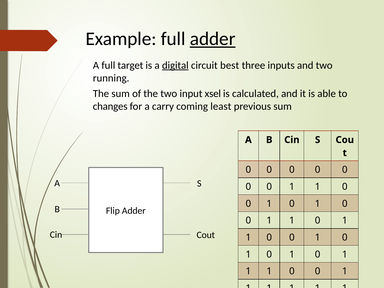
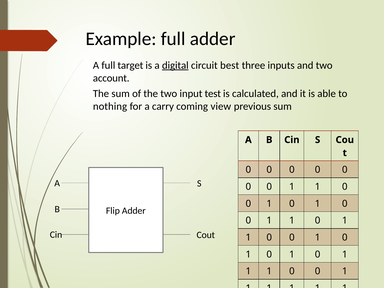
adder at (213, 39) underline: present -> none
running: running -> account
xsel: xsel -> test
changes: changes -> nothing
least: least -> view
